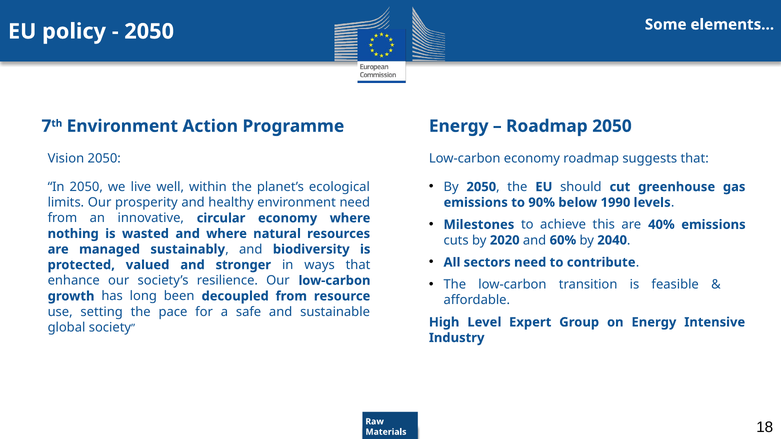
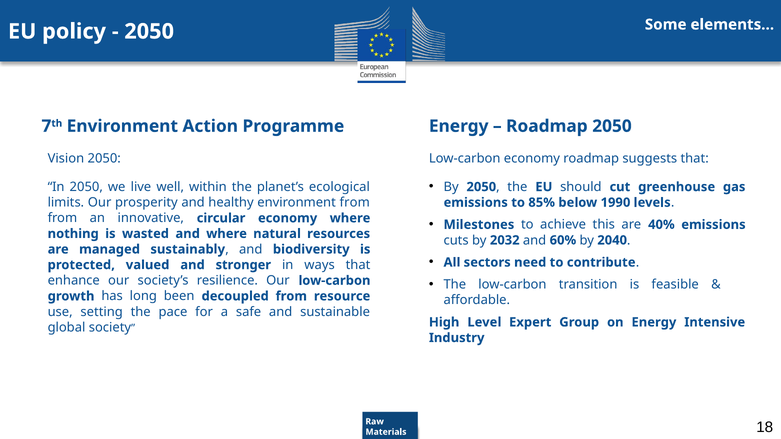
environment need: need -> from
90%: 90% -> 85%
2020: 2020 -> 2032
